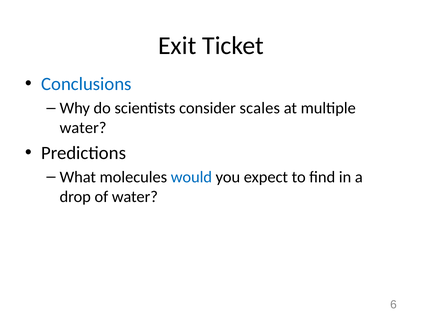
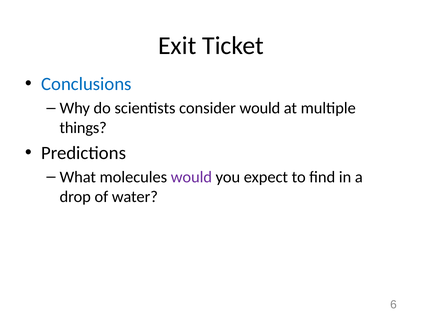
consider scales: scales -> would
water at (83, 128): water -> things
would at (191, 177) colour: blue -> purple
